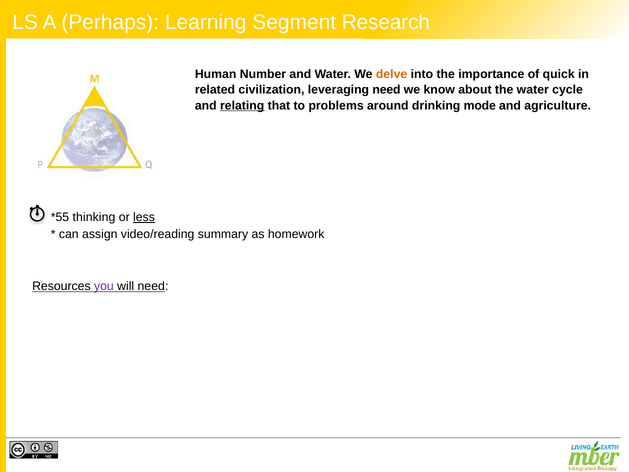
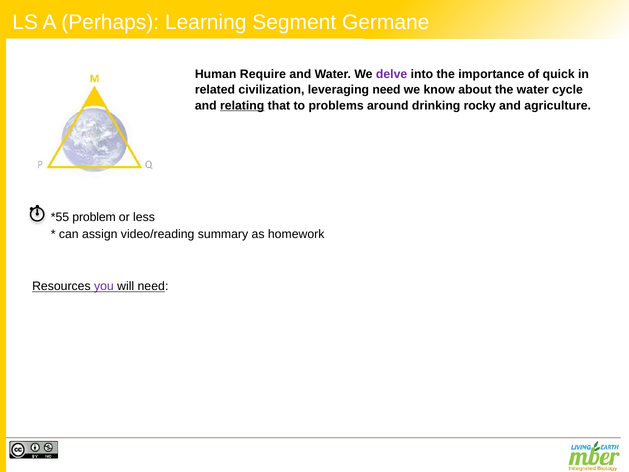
Research: Research -> Germane
Number: Number -> Require
delve colour: orange -> purple
mode: mode -> rocky
thinking: thinking -> problem
less underline: present -> none
